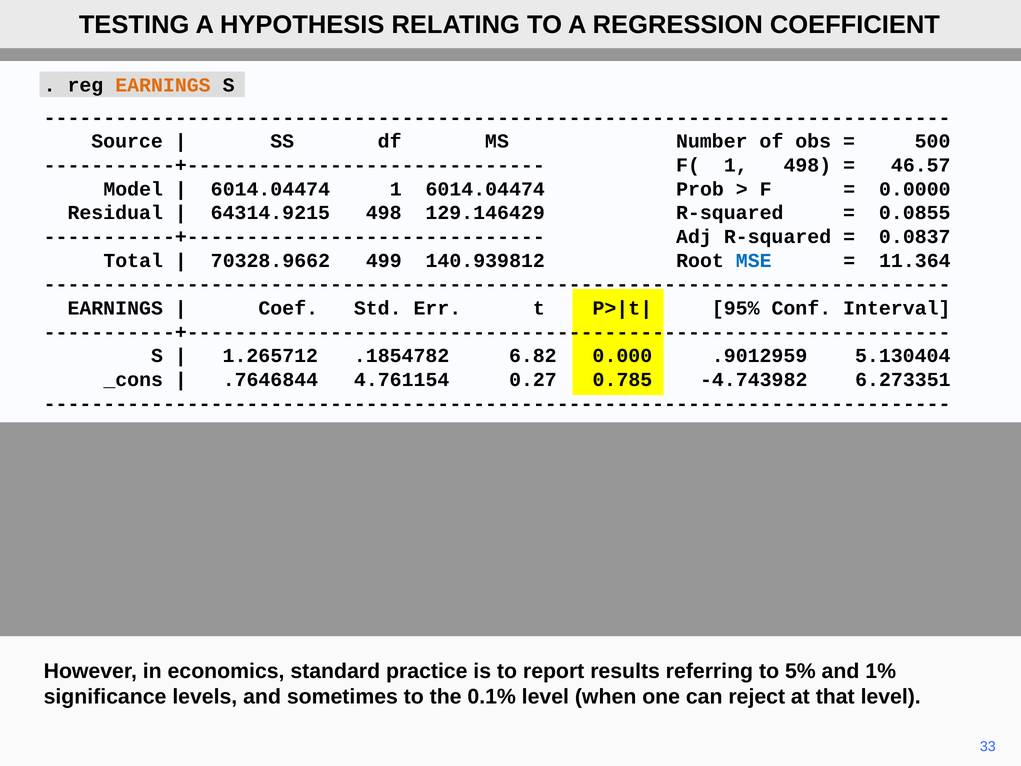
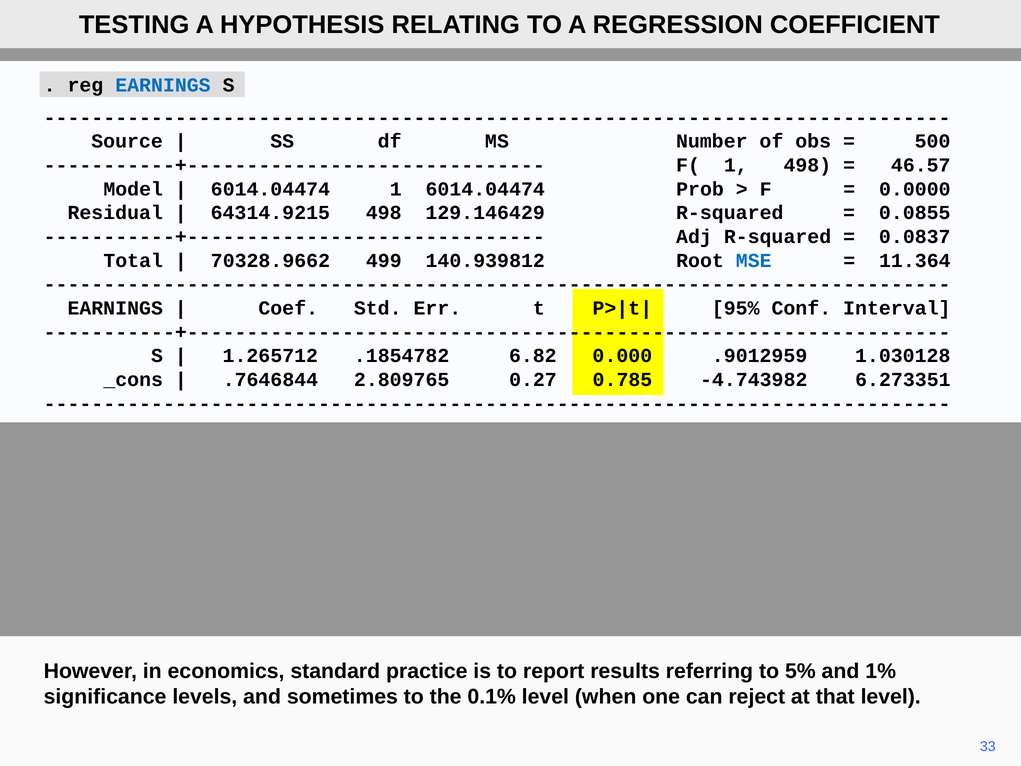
EARNINGS at (163, 85) colour: orange -> blue
5.130404: 5.130404 -> 1.030128
4.761154: 4.761154 -> 2.809765
